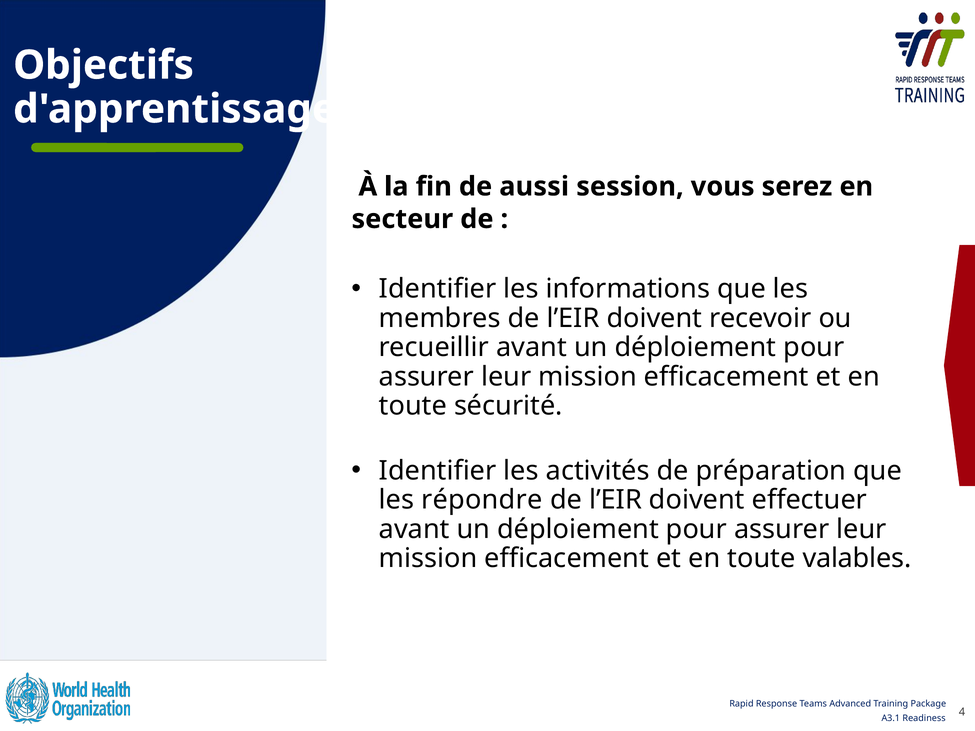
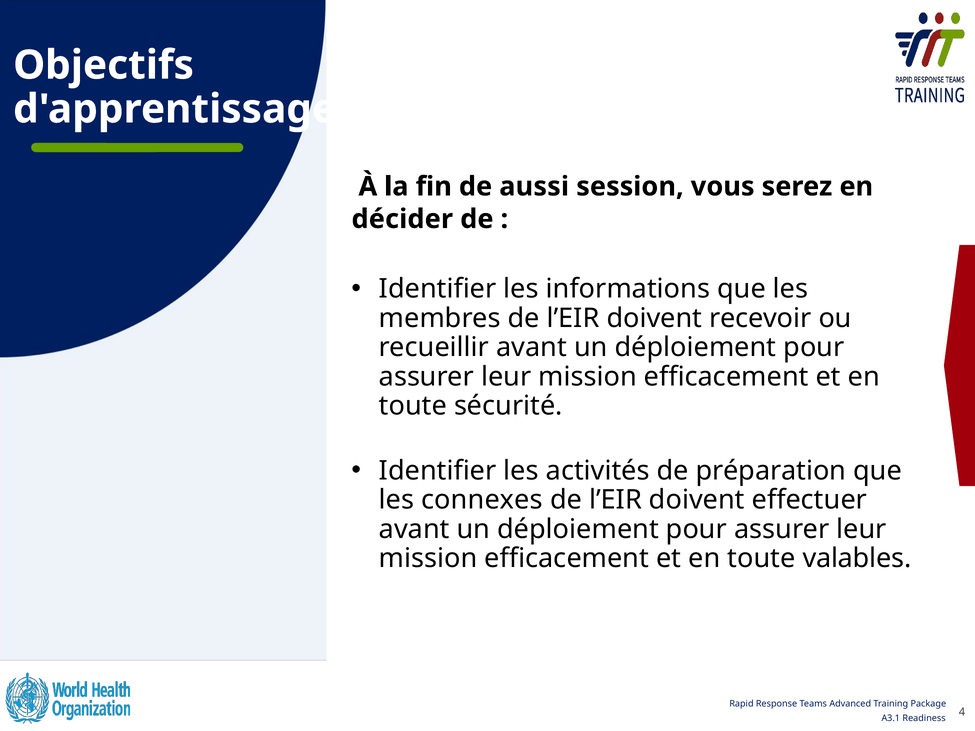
secteur: secteur -> décider
répondre: répondre -> connexes
